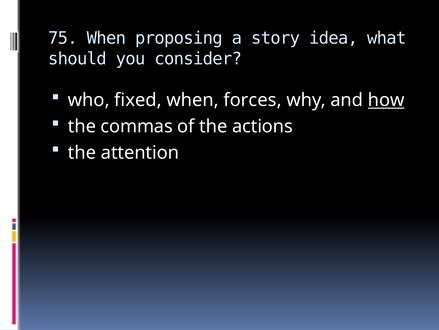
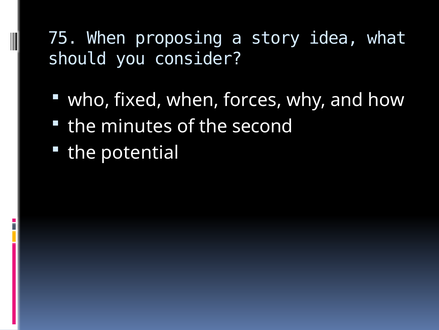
how underline: present -> none
commas: commas -> minutes
actions: actions -> second
attention: attention -> potential
